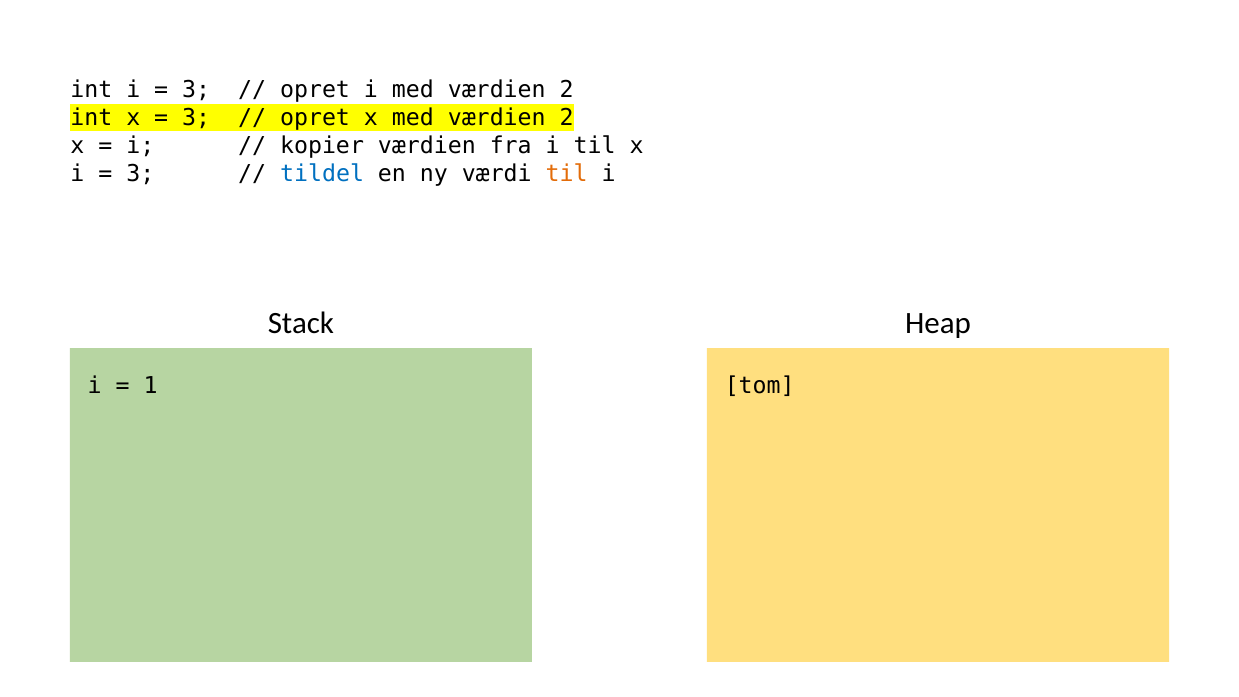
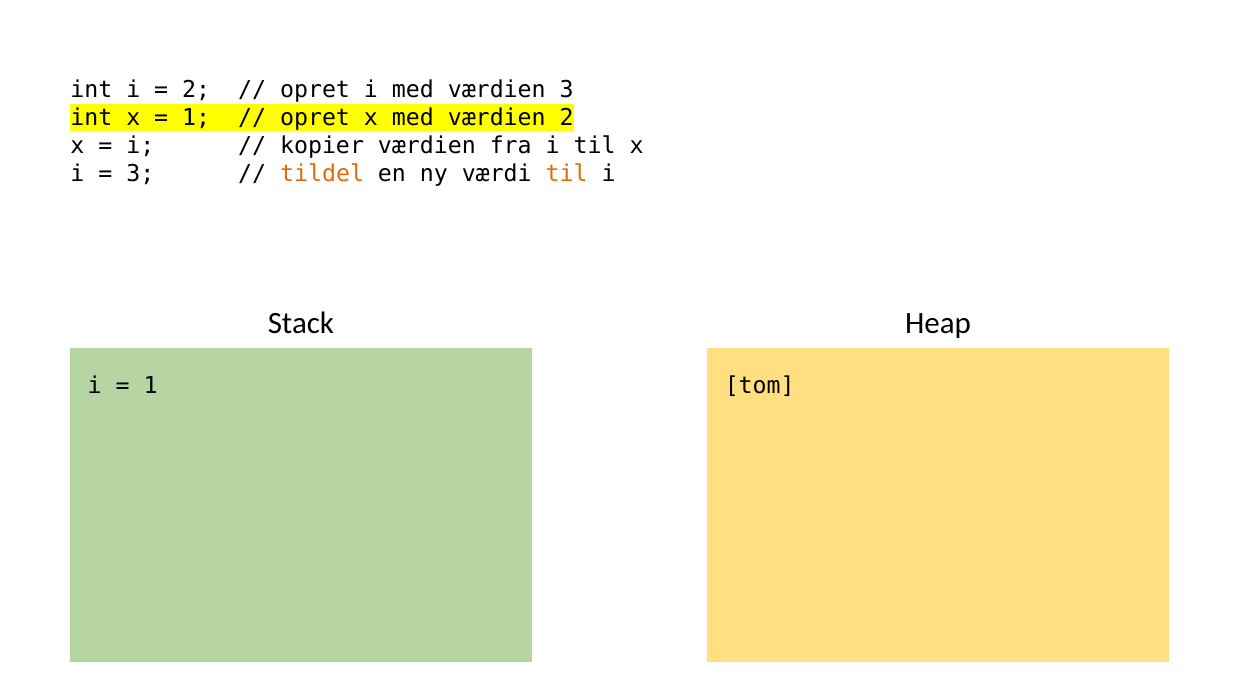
3 at (196, 90): 3 -> 2
i med værdien 2: 2 -> 3
3 at (196, 118): 3 -> 1
tildel colour: blue -> orange
